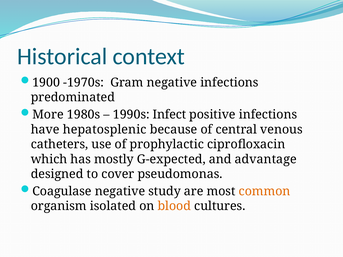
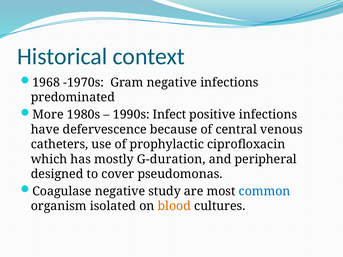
1900: 1900 -> 1968
hepatosplenic: hepatosplenic -> defervescence
G-expected: G-expected -> G-duration
advantage: advantage -> peripheral
common colour: orange -> blue
